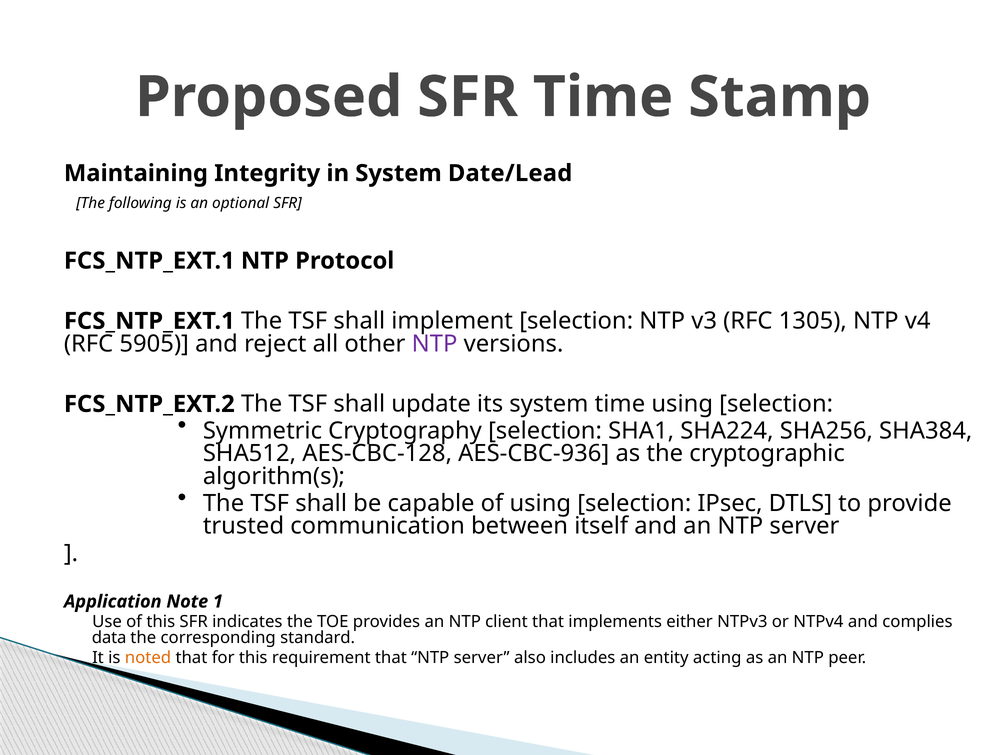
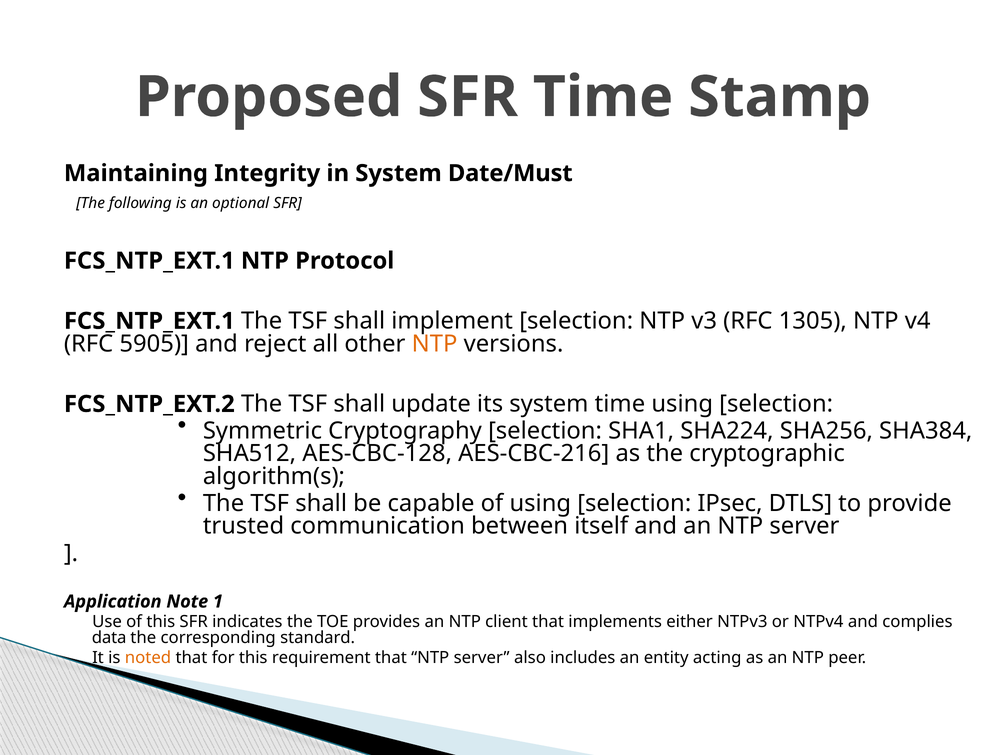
Date/Lead: Date/Lead -> Date/Must
NTP at (435, 344) colour: purple -> orange
AES-CBC-936: AES-CBC-936 -> AES-CBC-216
